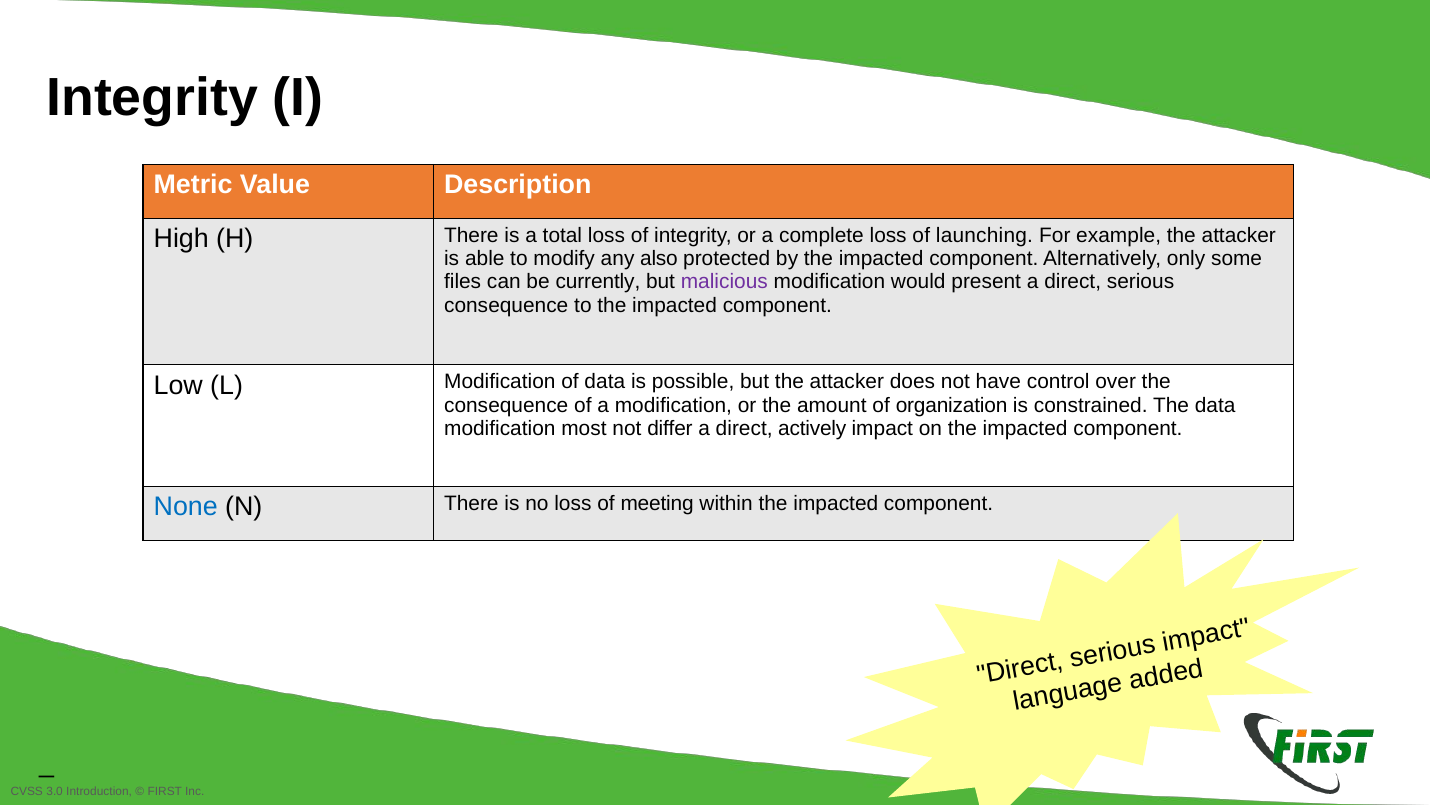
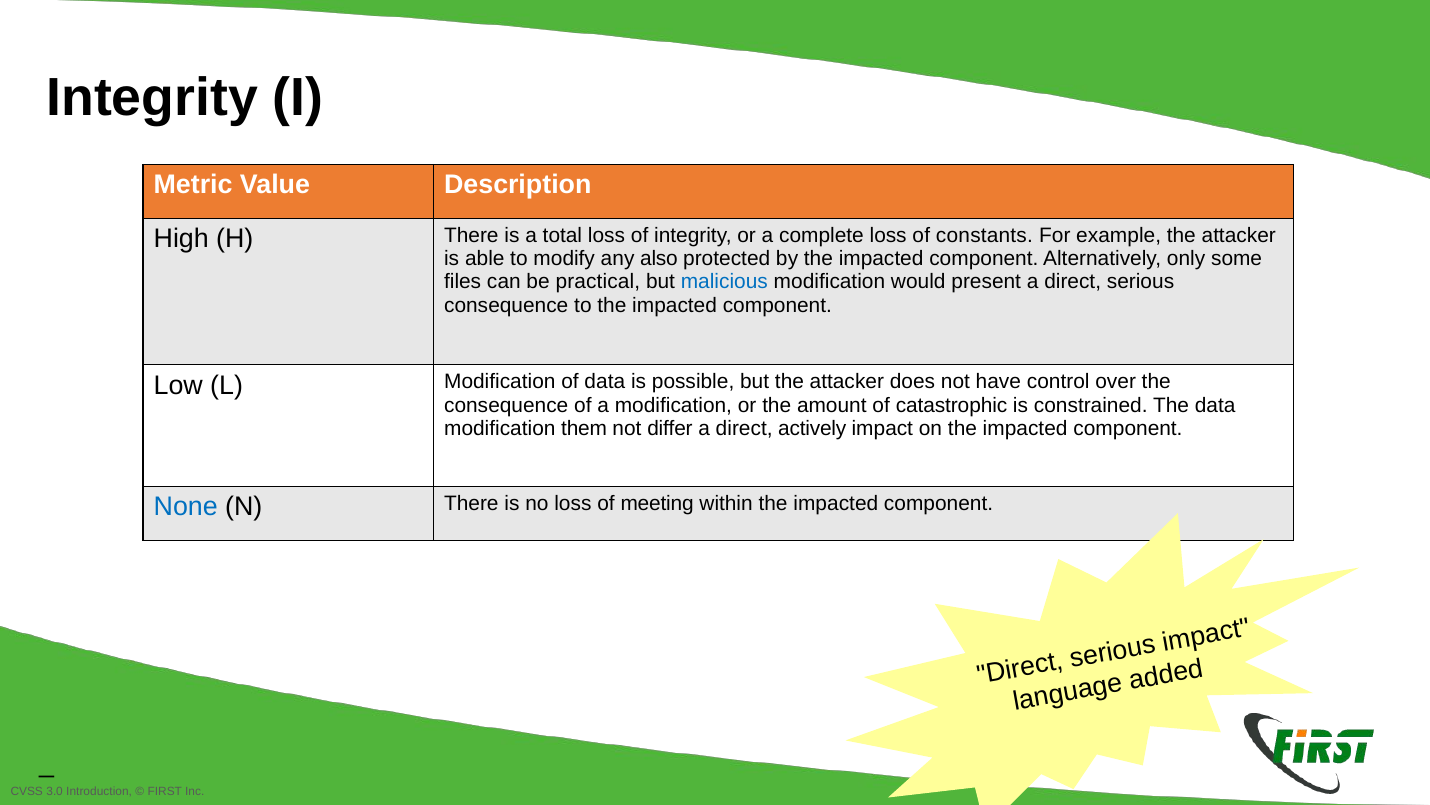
launching: launching -> constants
currently: currently -> practical
malicious colour: purple -> blue
organization: organization -> catastrophic
most: most -> them
